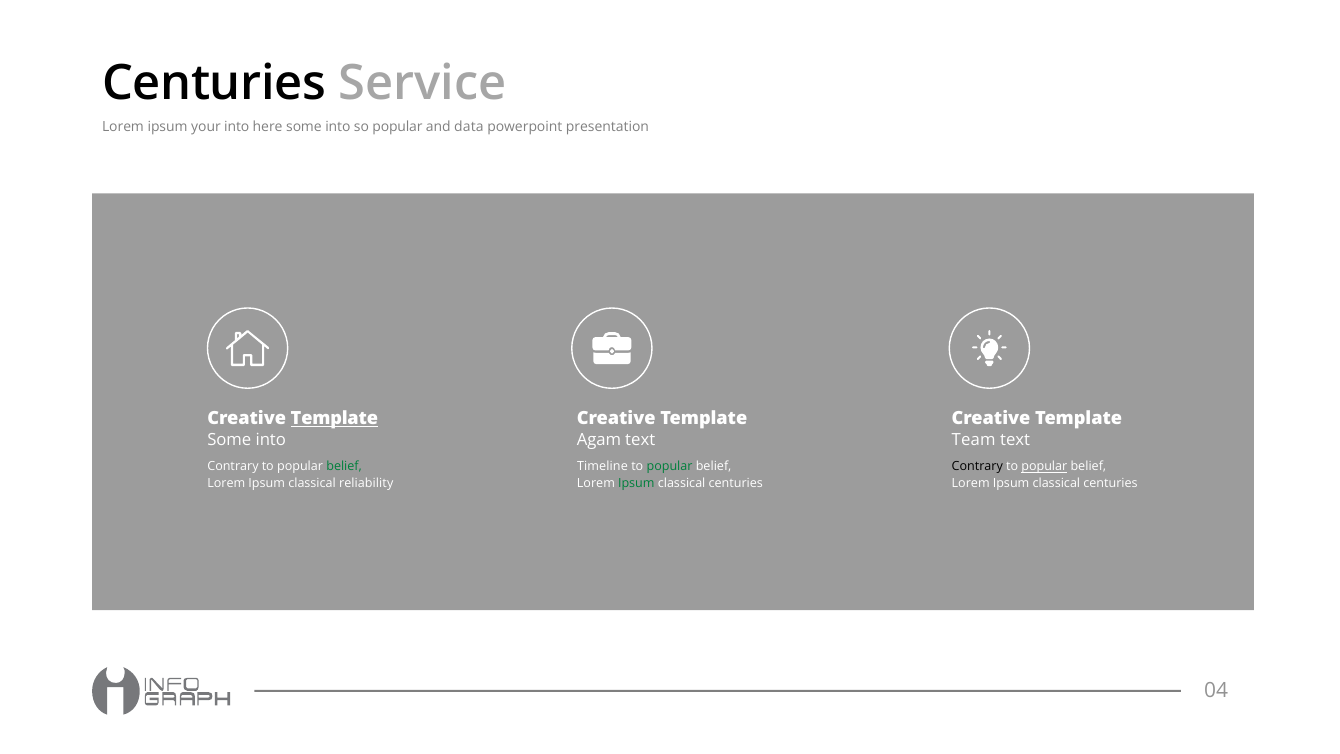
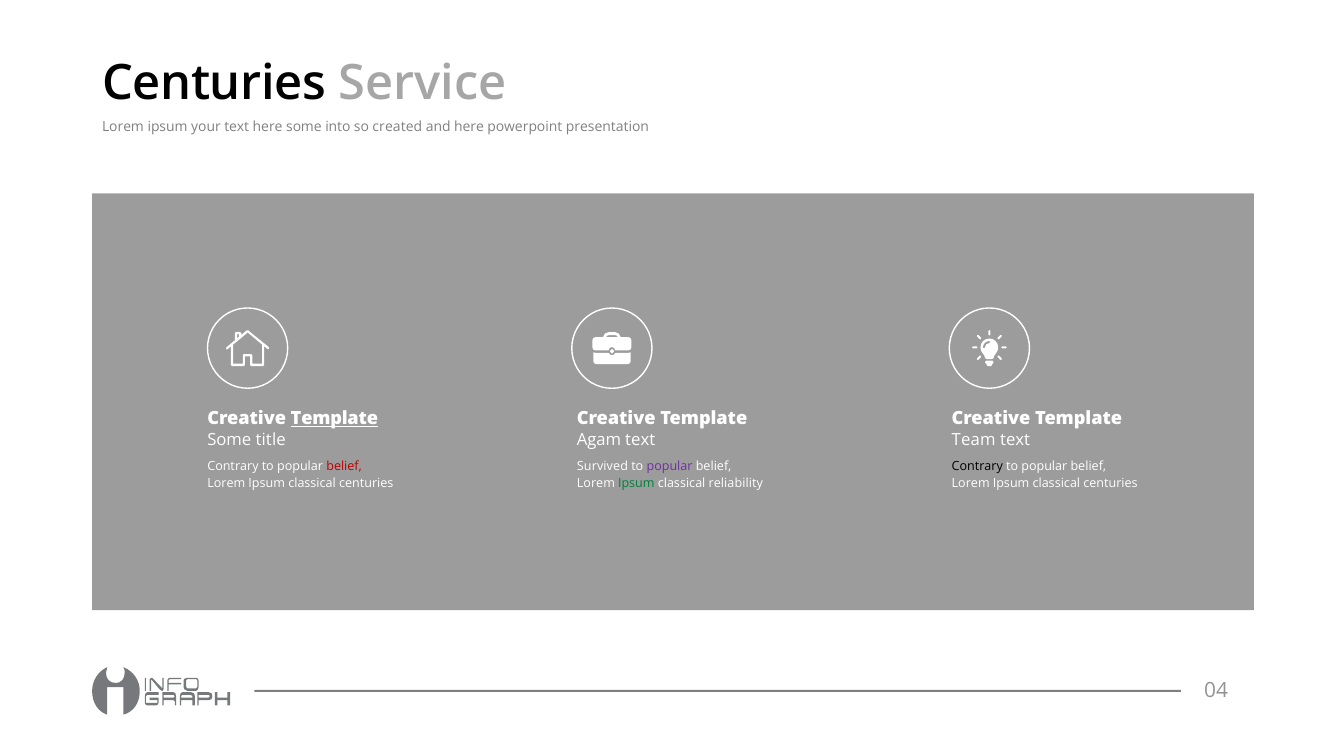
your into: into -> text
so popular: popular -> created
and data: data -> here
into at (271, 440): into -> title
belief at (344, 466) colour: green -> red
Timeline: Timeline -> Survived
popular at (670, 466) colour: green -> purple
popular at (1044, 466) underline: present -> none
reliability at (366, 483): reliability -> centuries
centuries at (736, 483): centuries -> reliability
